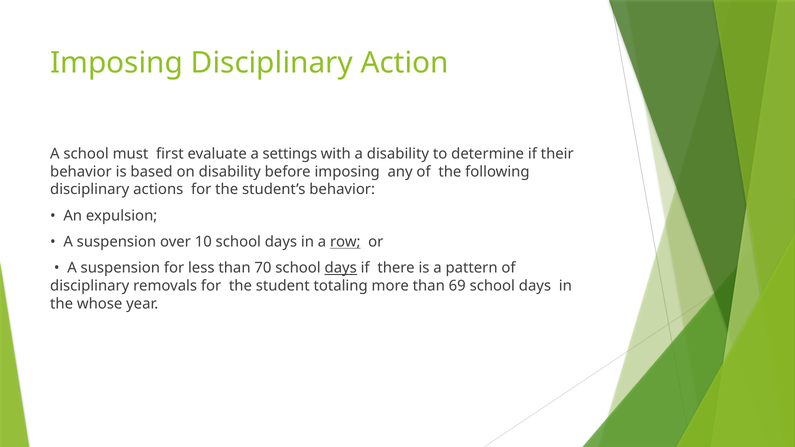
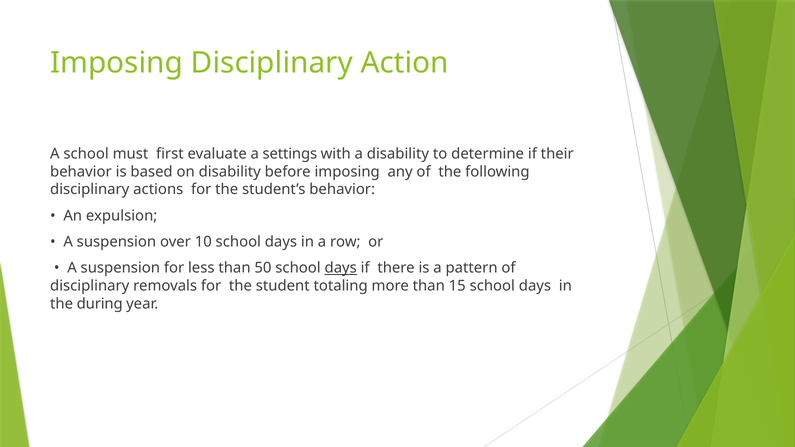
row underline: present -> none
70: 70 -> 50
69: 69 -> 15
whose: whose -> during
